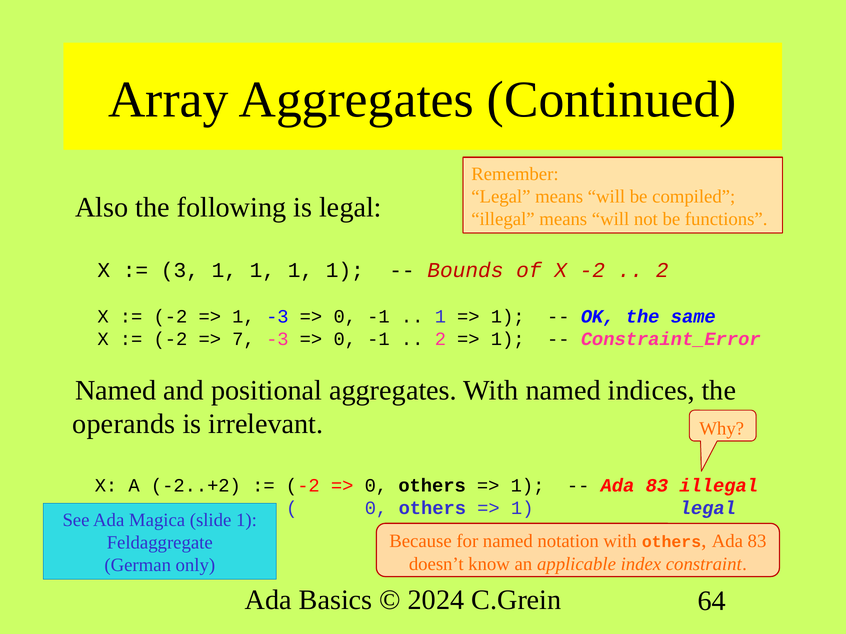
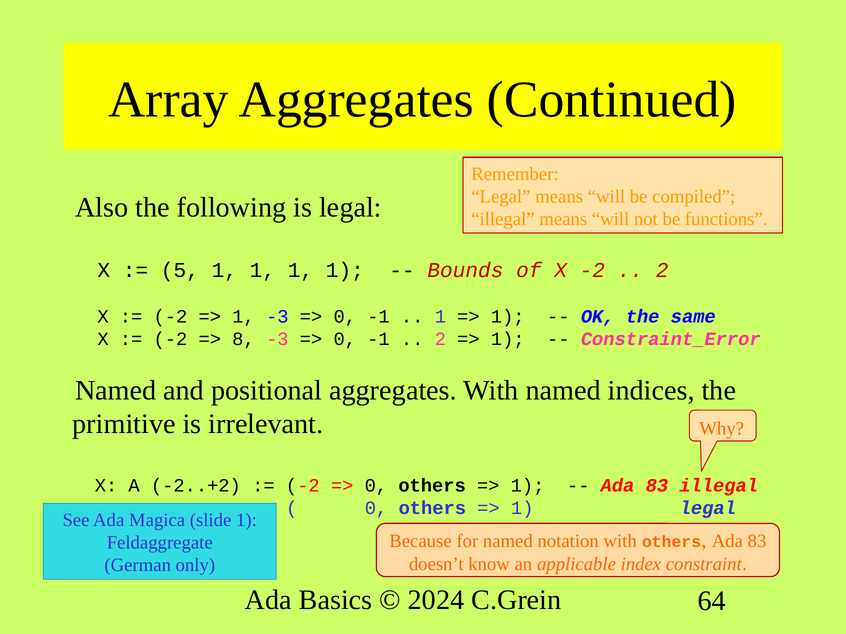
3: 3 -> 5
7: 7 -> 8
operands: operands -> primitive
